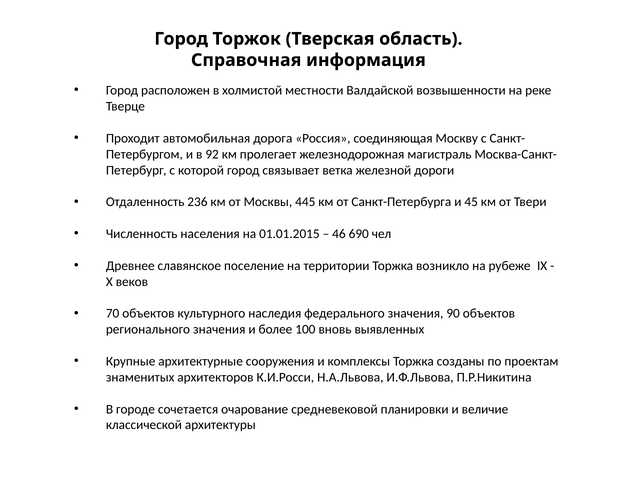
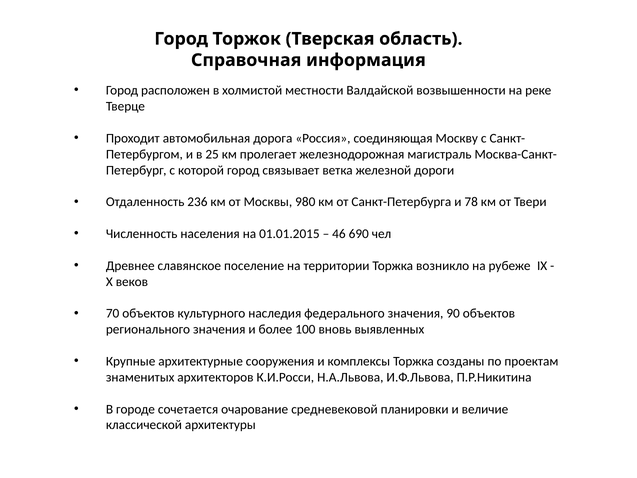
92: 92 -> 25
445: 445 -> 980
45: 45 -> 78
